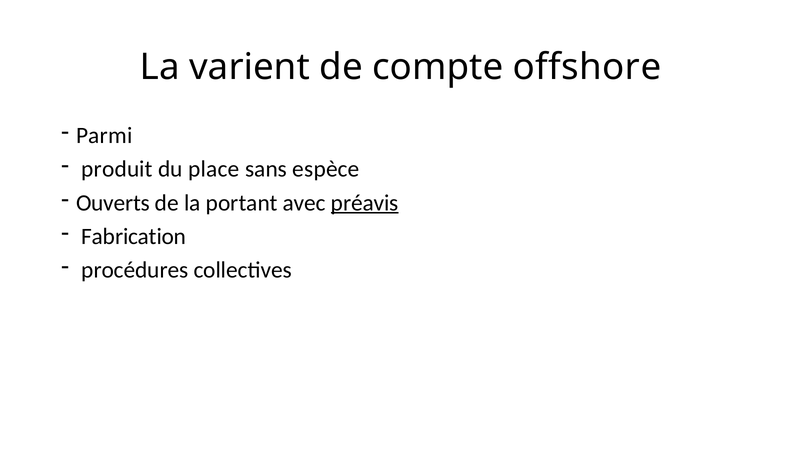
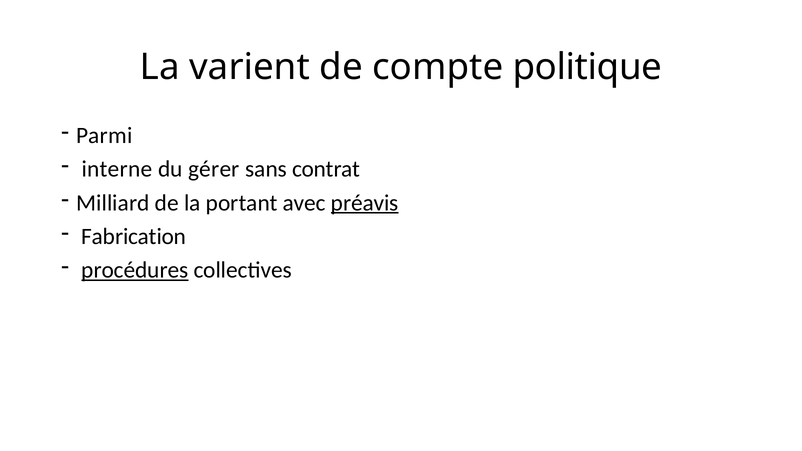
offshore: offshore -> politique
produit: produit -> interne
place: place -> gérer
espèce: espèce -> contrat
Ouverts: Ouverts -> Milliard
procédures underline: none -> present
